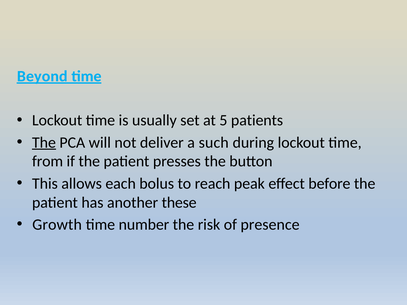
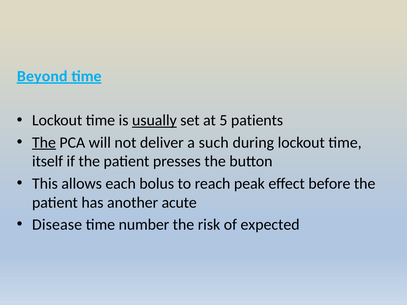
usually underline: none -> present
from: from -> itself
these: these -> acute
Growth: Growth -> Disease
presence: presence -> expected
